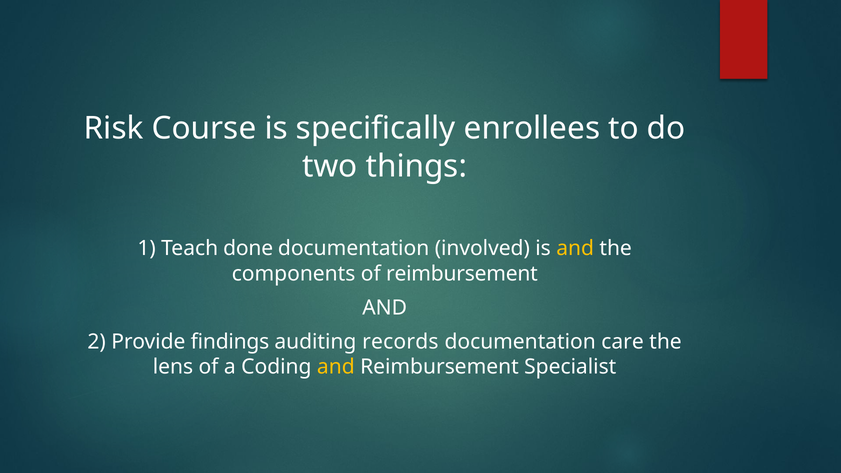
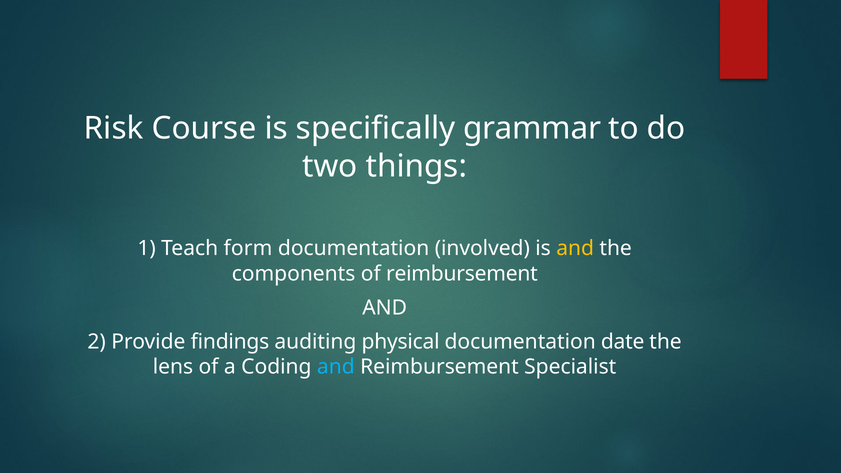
enrollees: enrollees -> grammar
done: done -> form
records: records -> physical
care: care -> date
and at (336, 367) colour: yellow -> light blue
